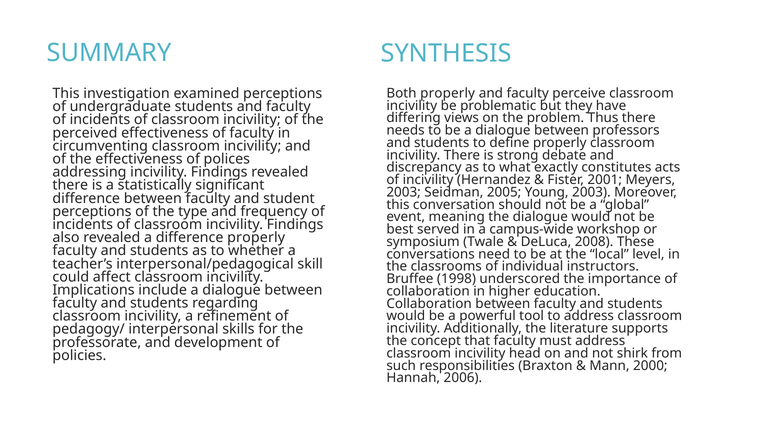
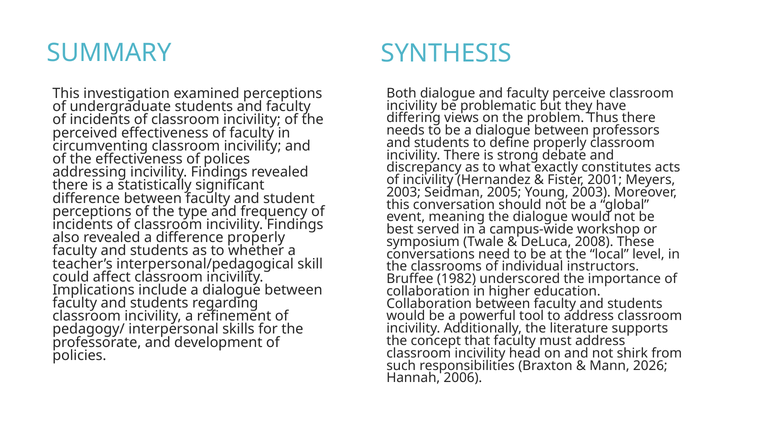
Both properly: properly -> dialogue
1998: 1998 -> 1982
2000: 2000 -> 2026
